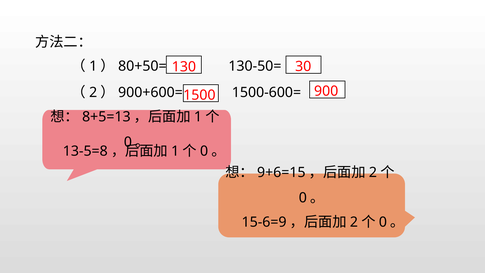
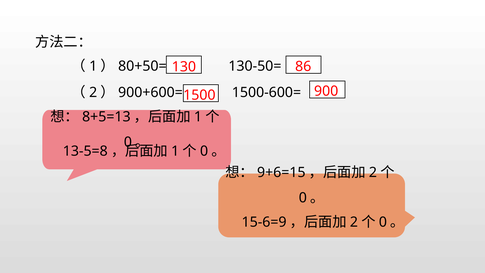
30: 30 -> 86
